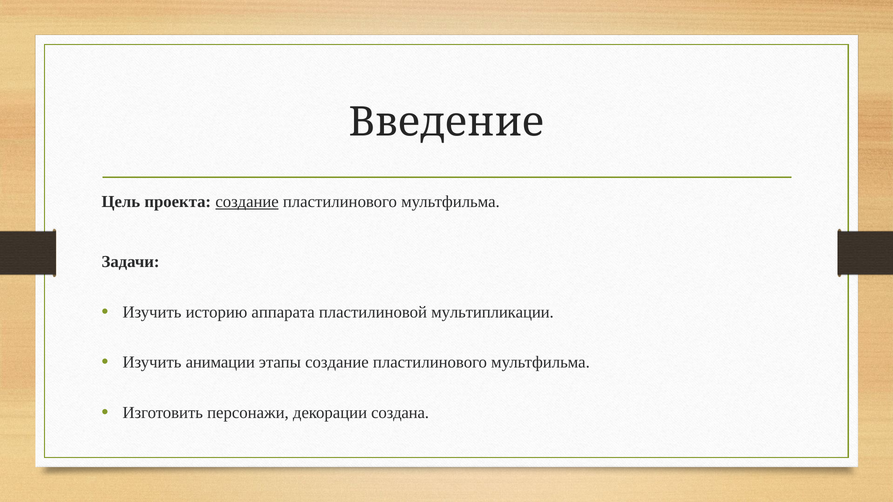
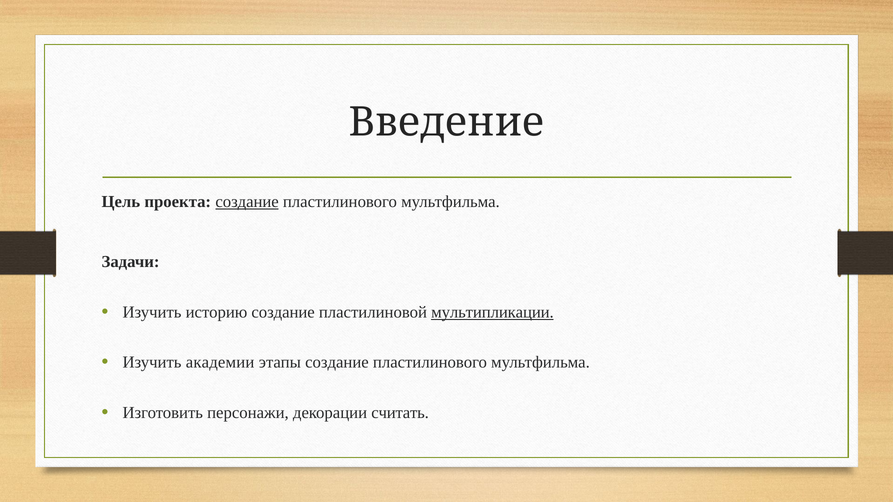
историю аппарата: аппарата -> создание
мультипликации underline: none -> present
анимации: анимации -> академии
создана: создана -> считать
